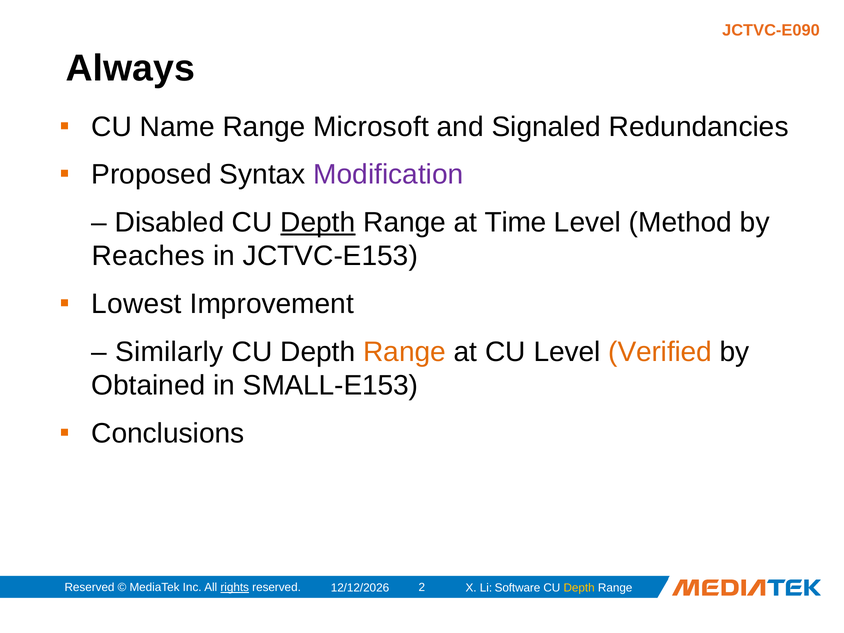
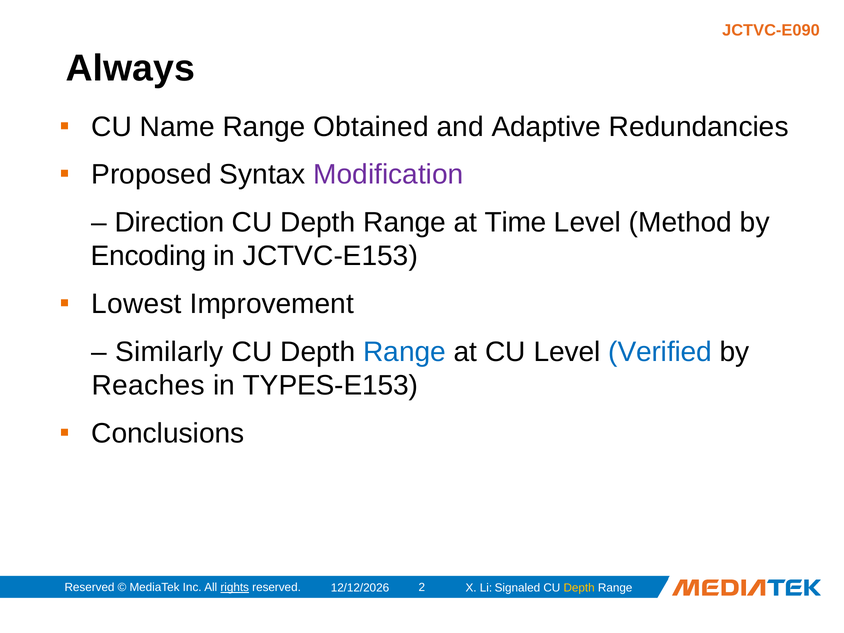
Microsoft: Microsoft -> Obtained
Signaled: Signaled -> Adaptive
Disabled: Disabled -> Direction
Depth at (318, 222) underline: present -> none
Reaches: Reaches -> Encoding
Range at (405, 352) colour: orange -> blue
Verified colour: orange -> blue
Obtained: Obtained -> Reaches
SMALL-E153: SMALL-E153 -> TYPES-E153
Software: Software -> Signaled
